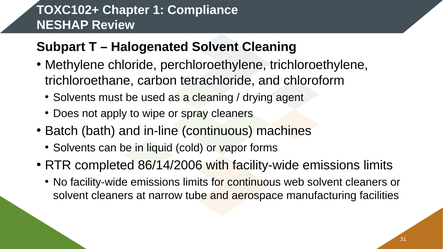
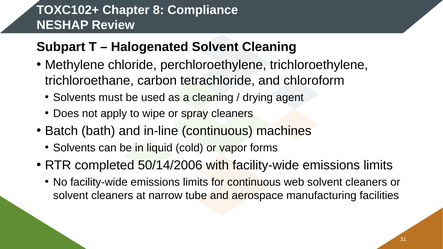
1: 1 -> 8
86/14/2006: 86/14/2006 -> 50/14/2006
